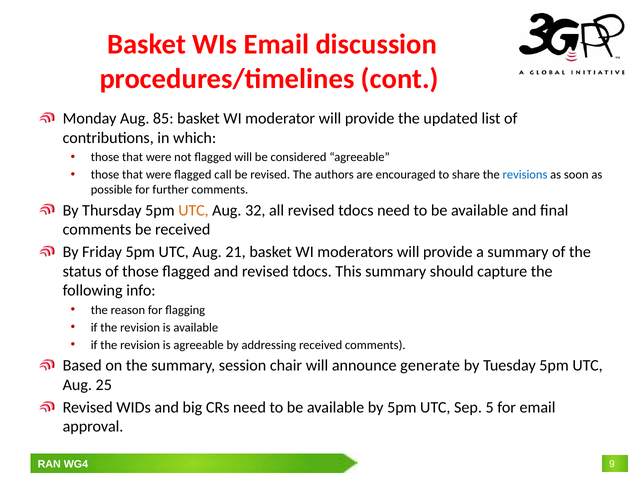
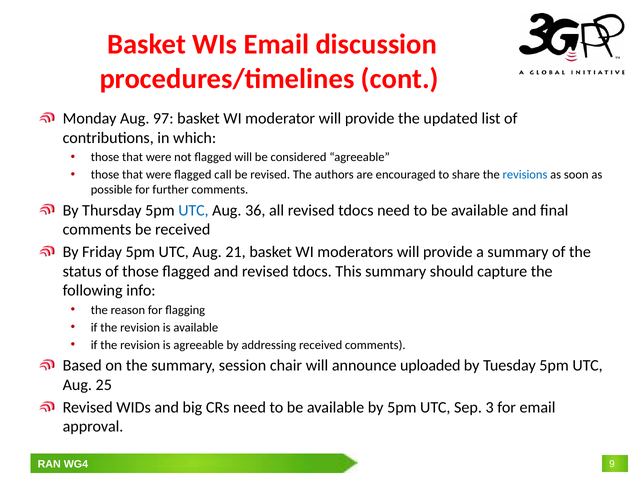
85: 85 -> 97
UTC at (193, 210) colour: orange -> blue
32: 32 -> 36
generate: generate -> uploaded
5: 5 -> 3
